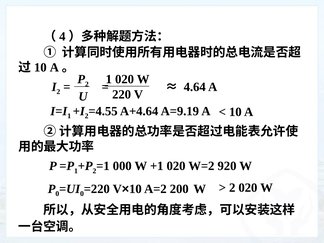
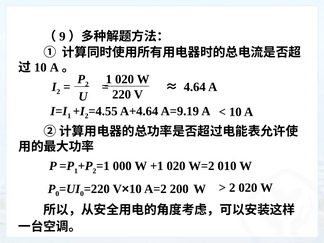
4: 4 -> 9
920: 920 -> 010
